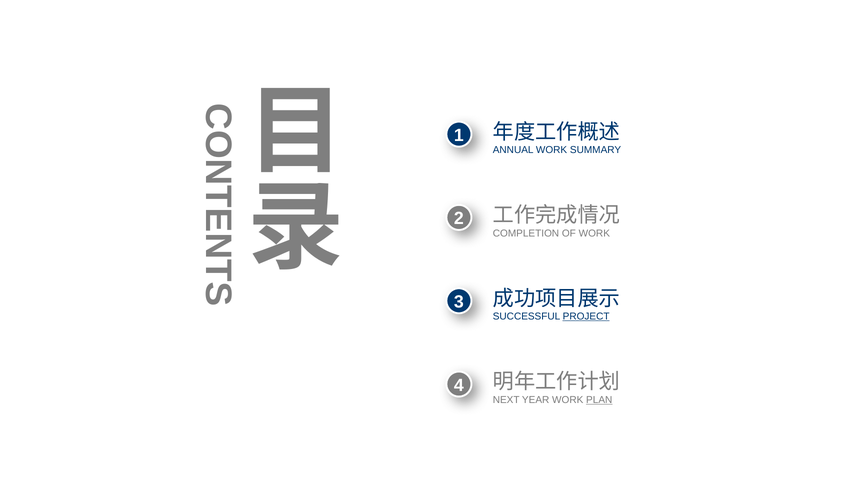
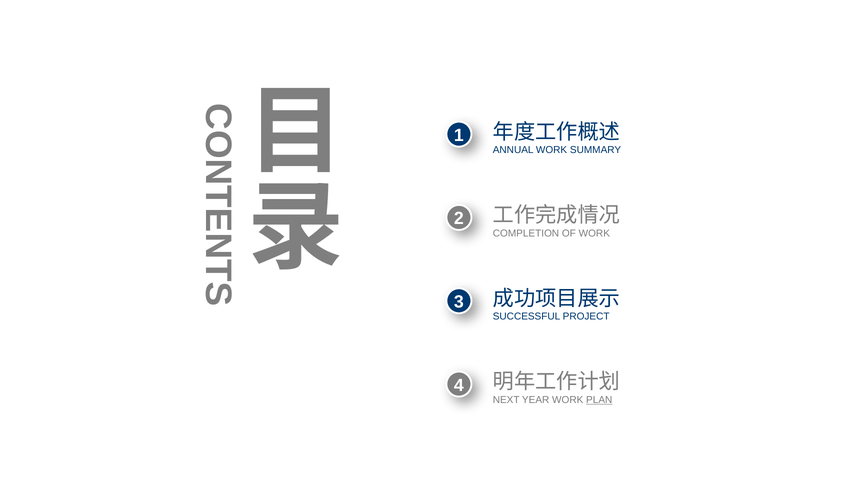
PROJECT underline: present -> none
